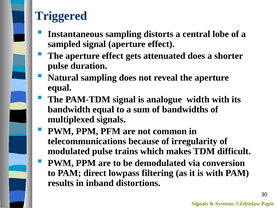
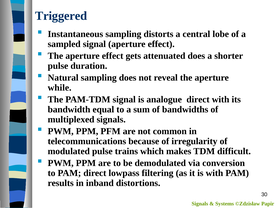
equal at (60, 88): equal -> while
analogue width: width -> direct
